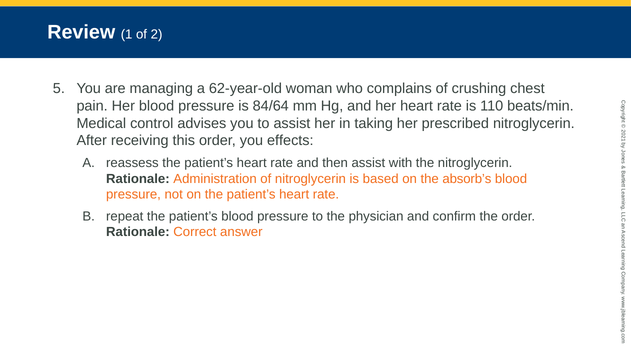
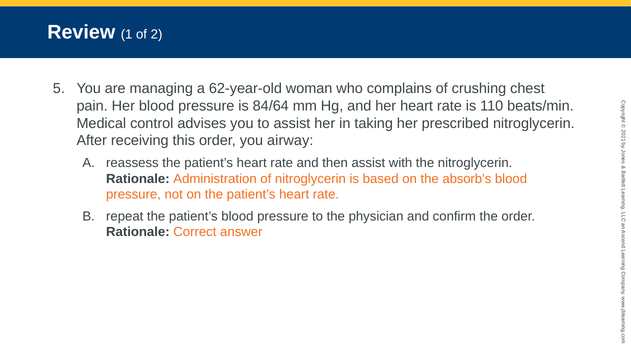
effects: effects -> airway
